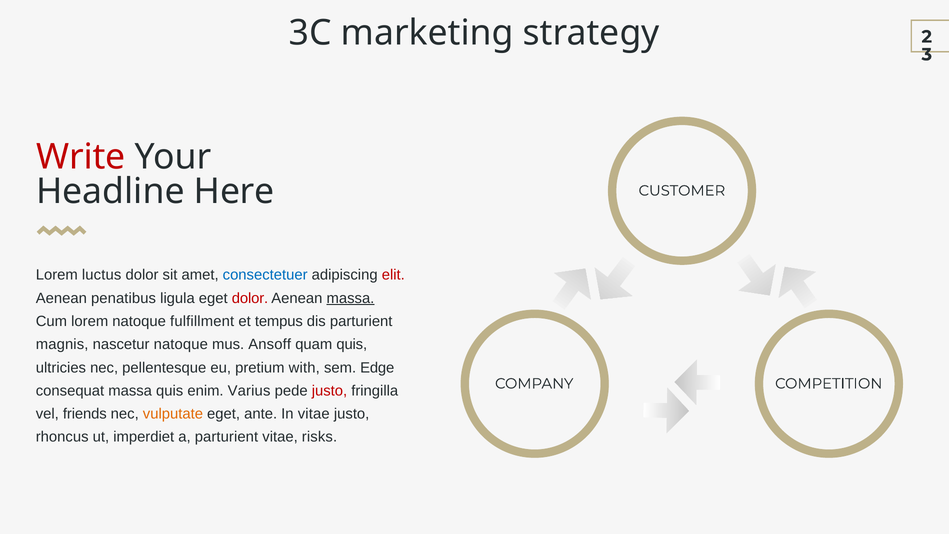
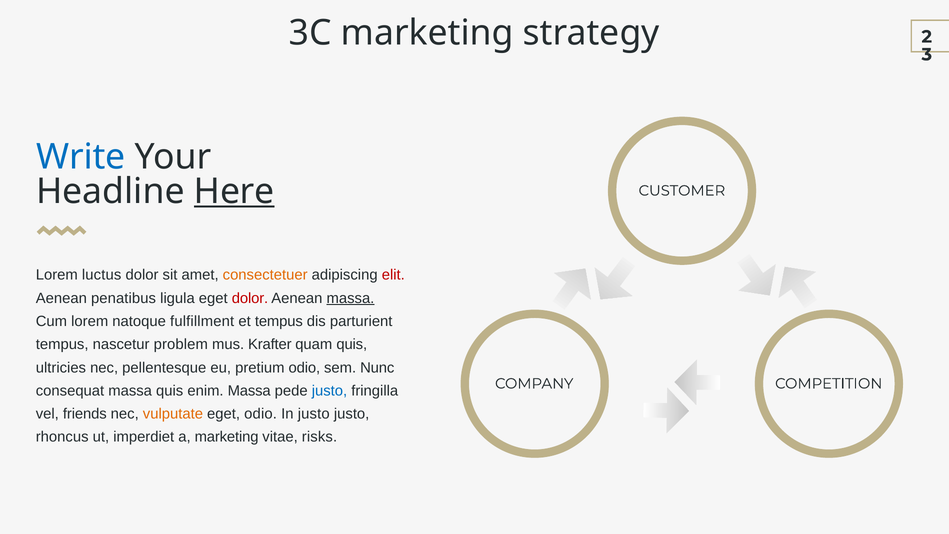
Write colour: red -> blue
Here underline: none -> present
consectetuer colour: blue -> orange
magnis at (62, 344): magnis -> tempus
nascetur natoque: natoque -> problem
Ansoff: Ansoff -> Krafter
pretium with: with -> odio
Edge: Edge -> Nunc
enim Varius: Varius -> Massa
justo at (329, 391) colour: red -> blue
eget ante: ante -> odio
In vitae: vitae -> justo
a parturient: parturient -> marketing
